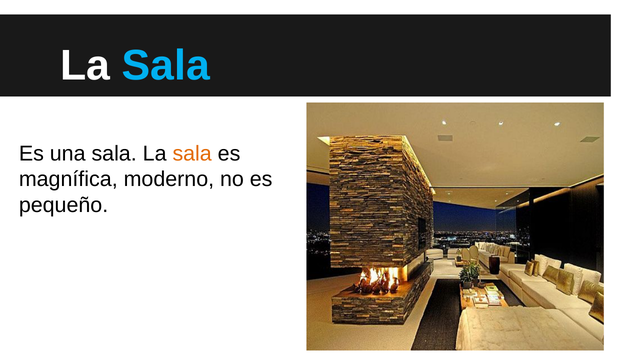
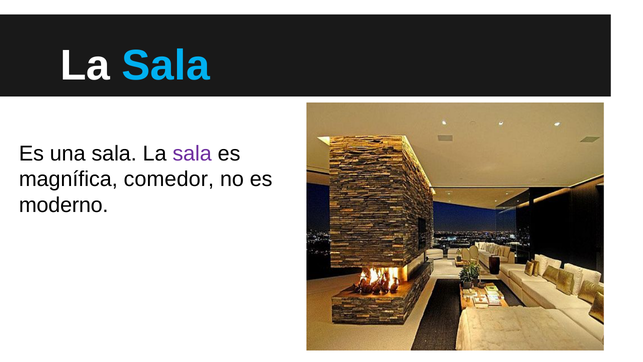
sala at (192, 154) colour: orange -> purple
moderno: moderno -> comedor
pequeño: pequeño -> moderno
